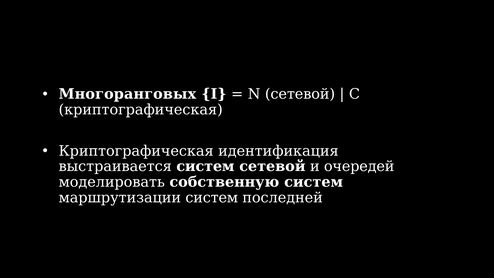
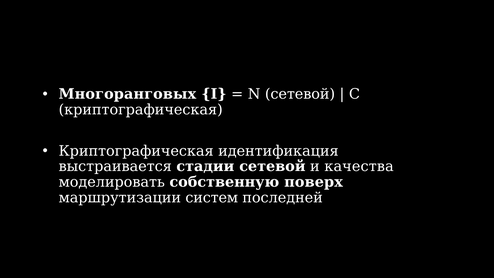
выстраивается систем: систем -> стадии
очередей: очередей -> качества
собственную систем: систем -> поверх
